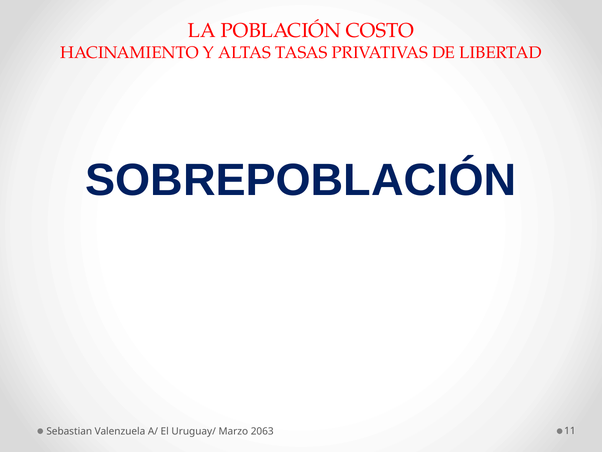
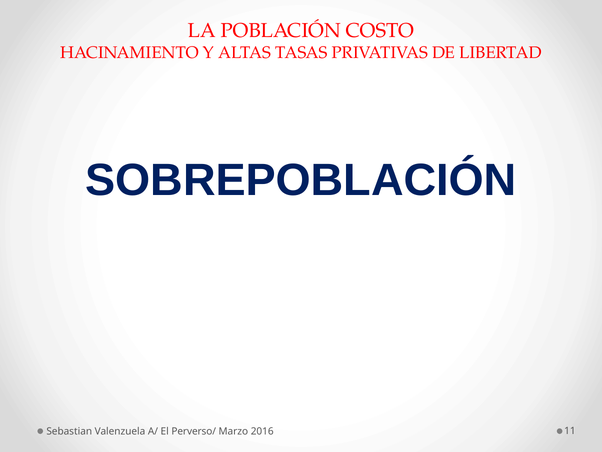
Uruguay/: Uruguay/ -> Perverso/
2063: 2063 -> 2016
